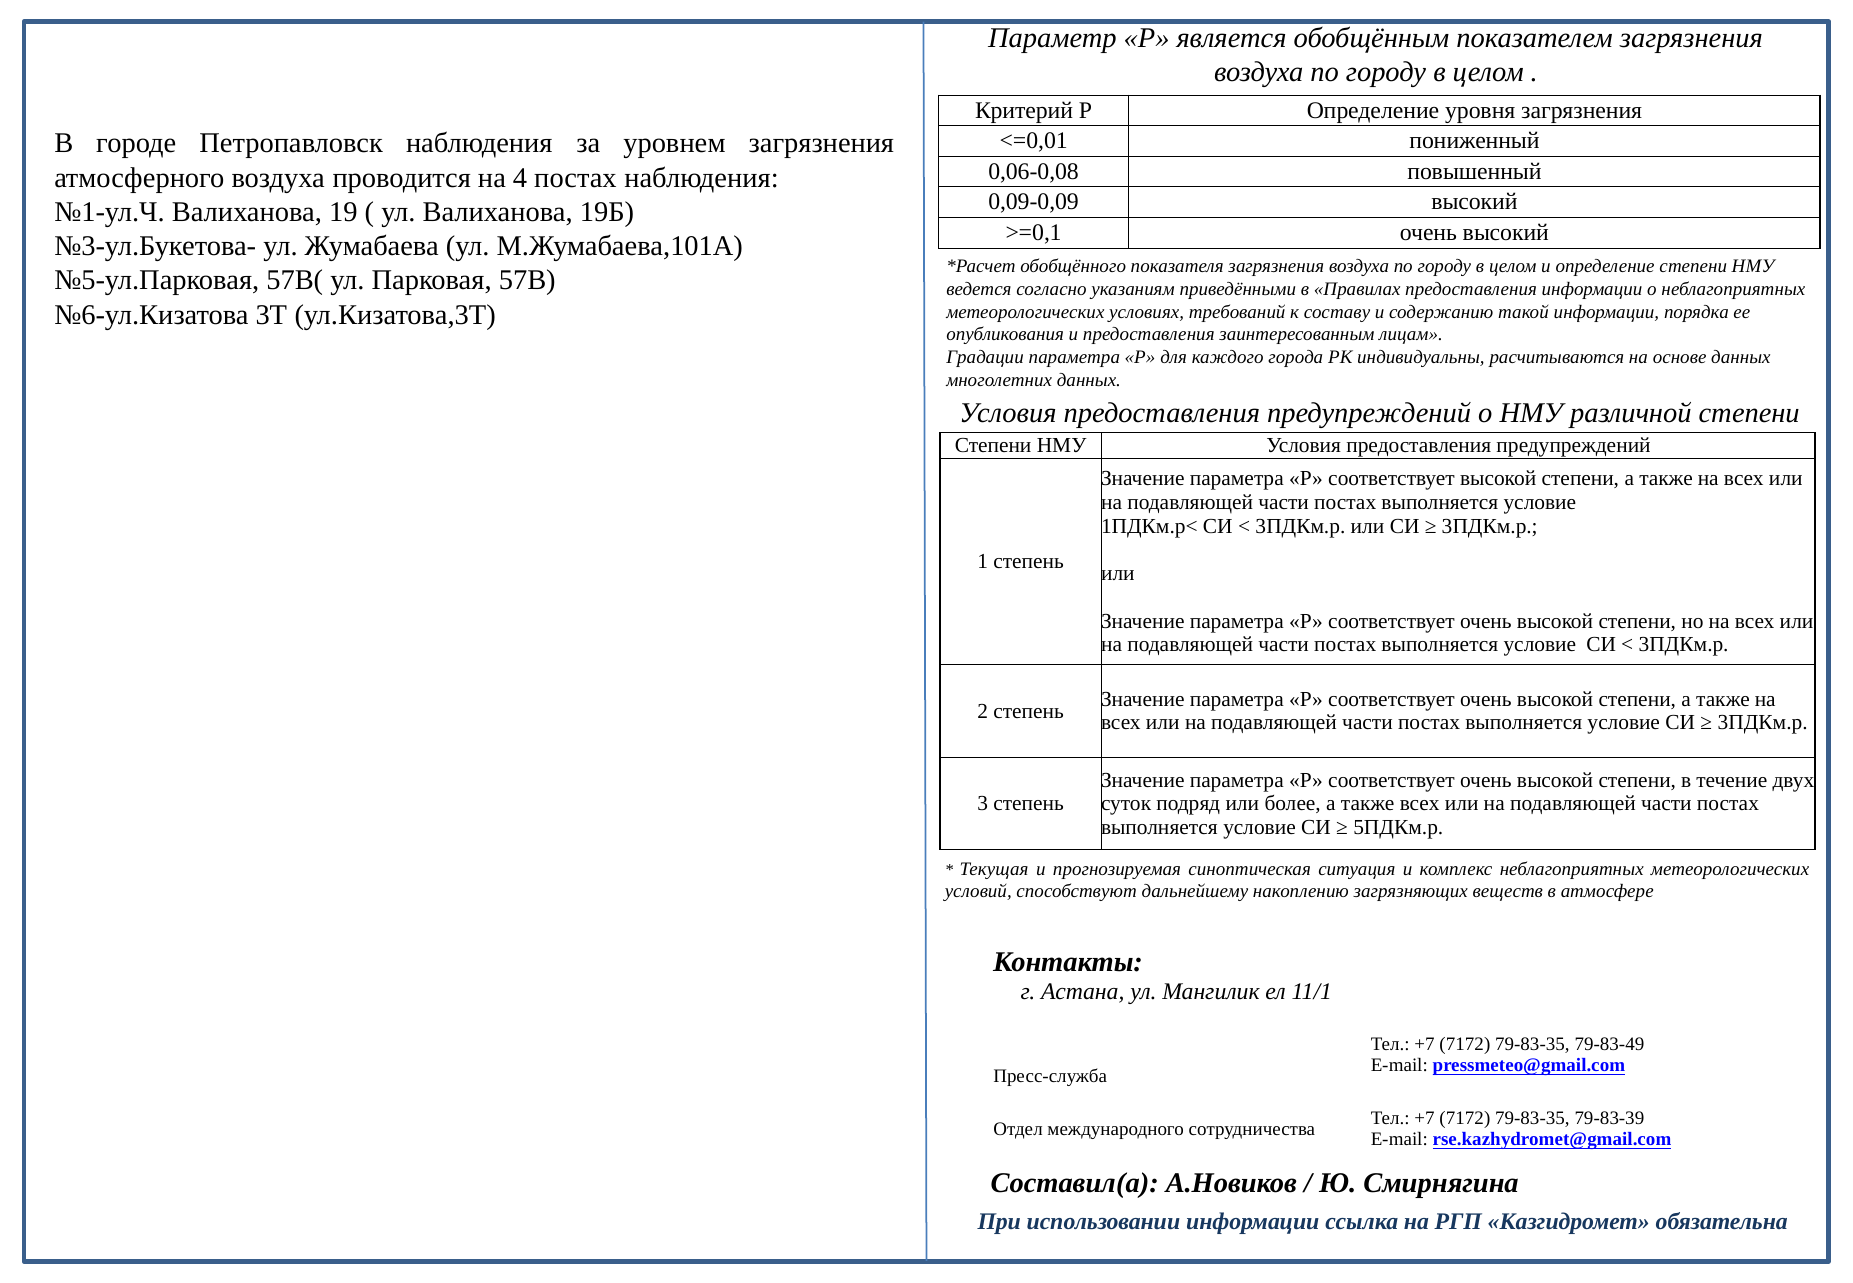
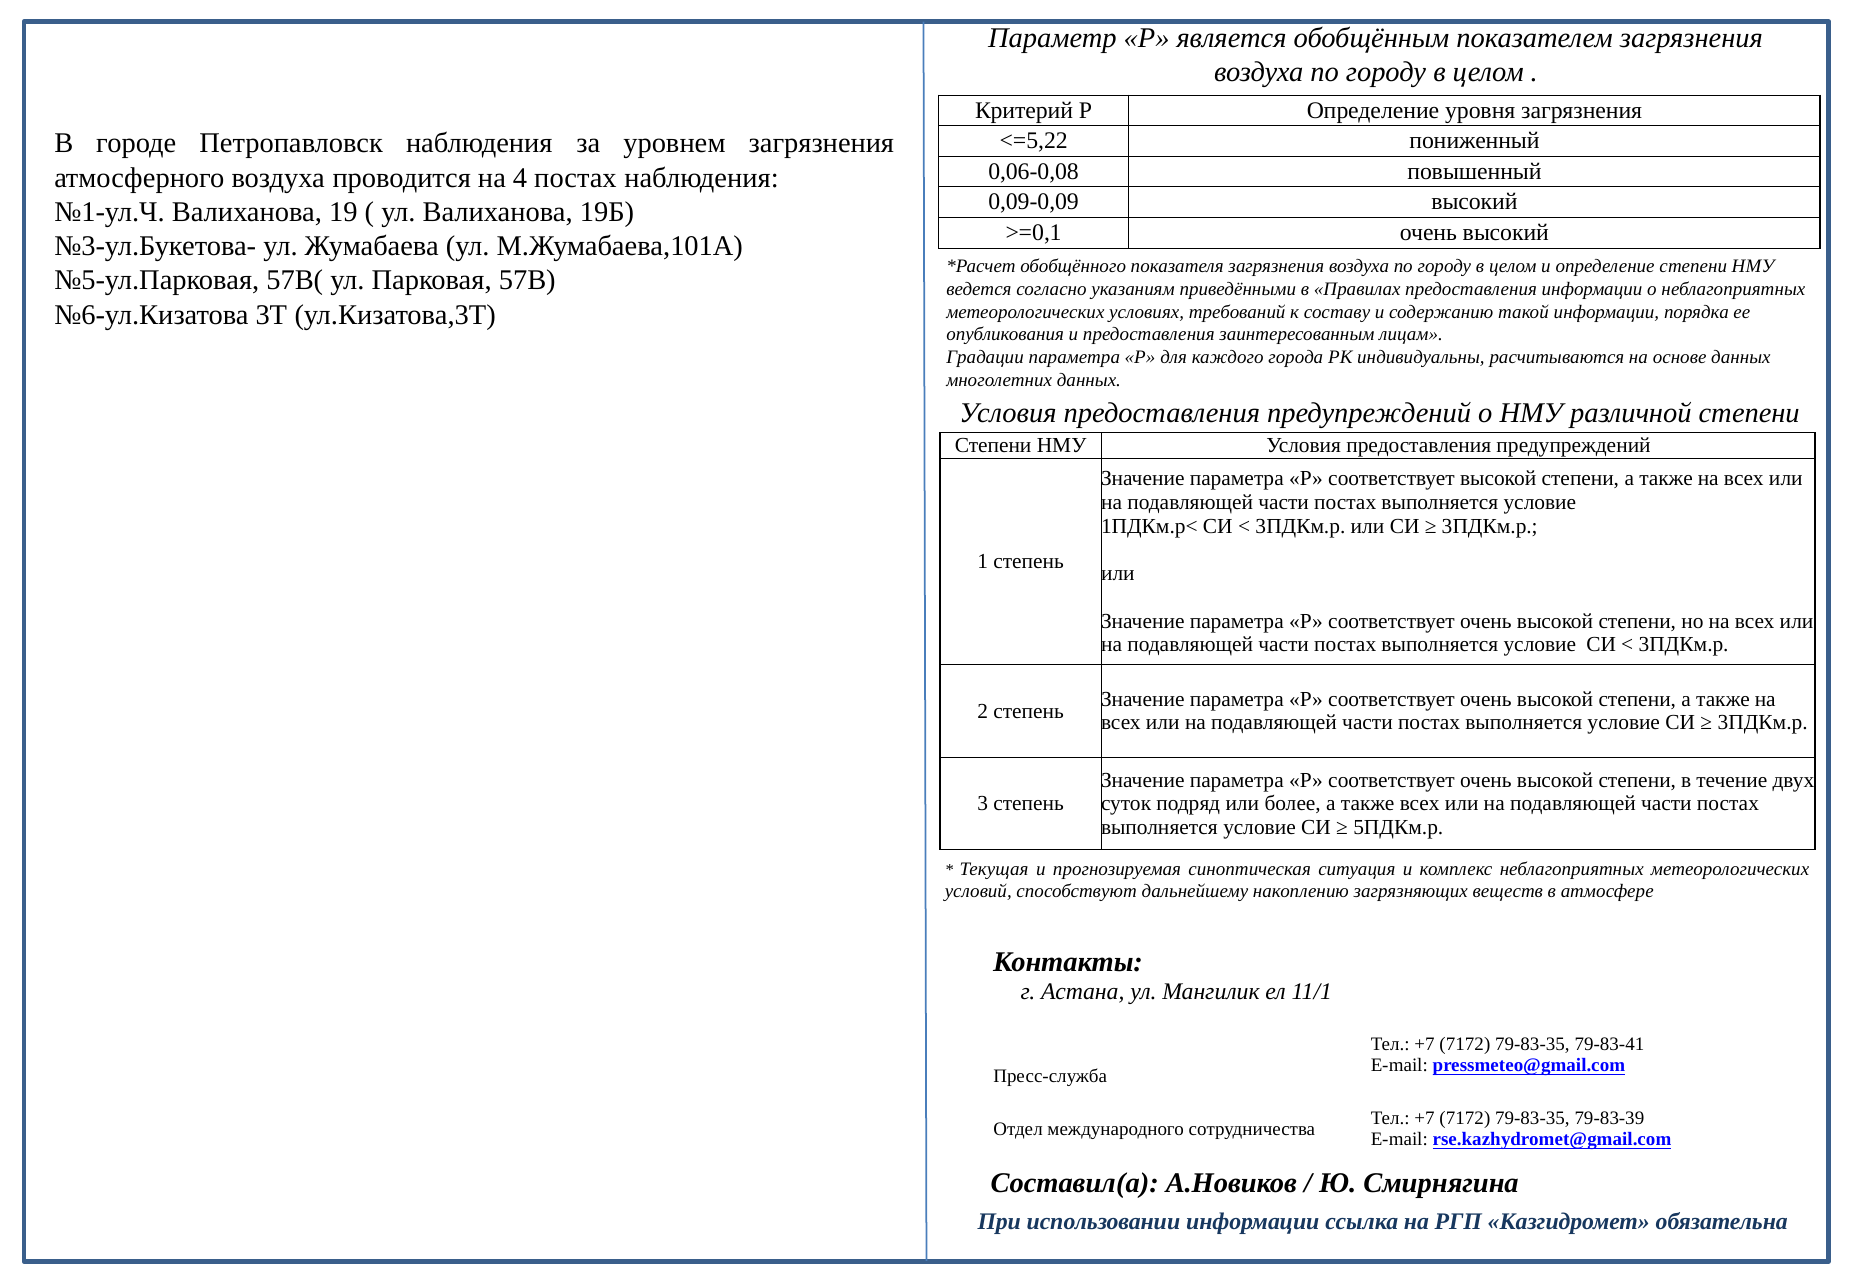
<=0,01: <=0,01 -> <=5,22
79-83-49: 79-83-49 -> 79-83-41
